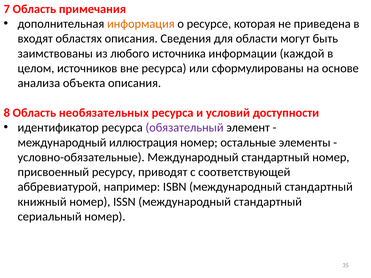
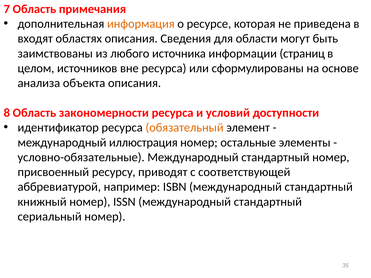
каждой: каждой -> страниц
необязательных: необязательных -> закономерности
обязательный colour: purple -> orange
